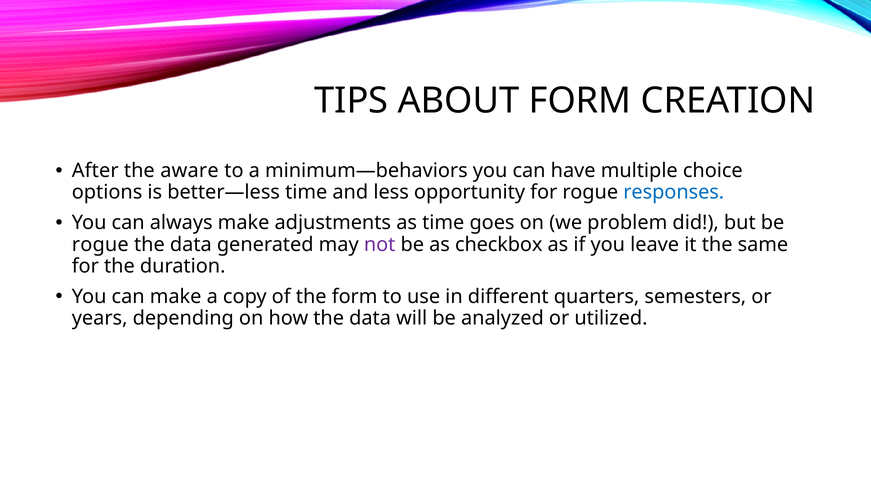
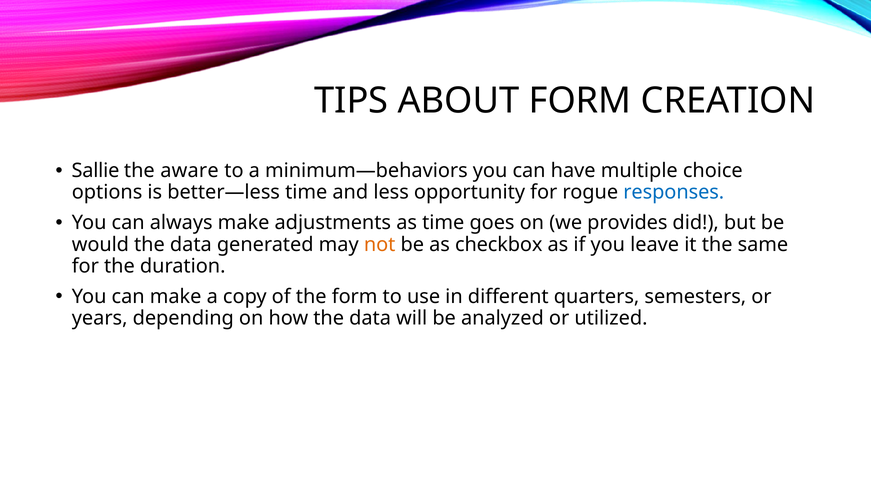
After: After -> Sallie
problem: problem -> provides
rogue at (100, 244): rogue -> would
not colour: purple -> orange
